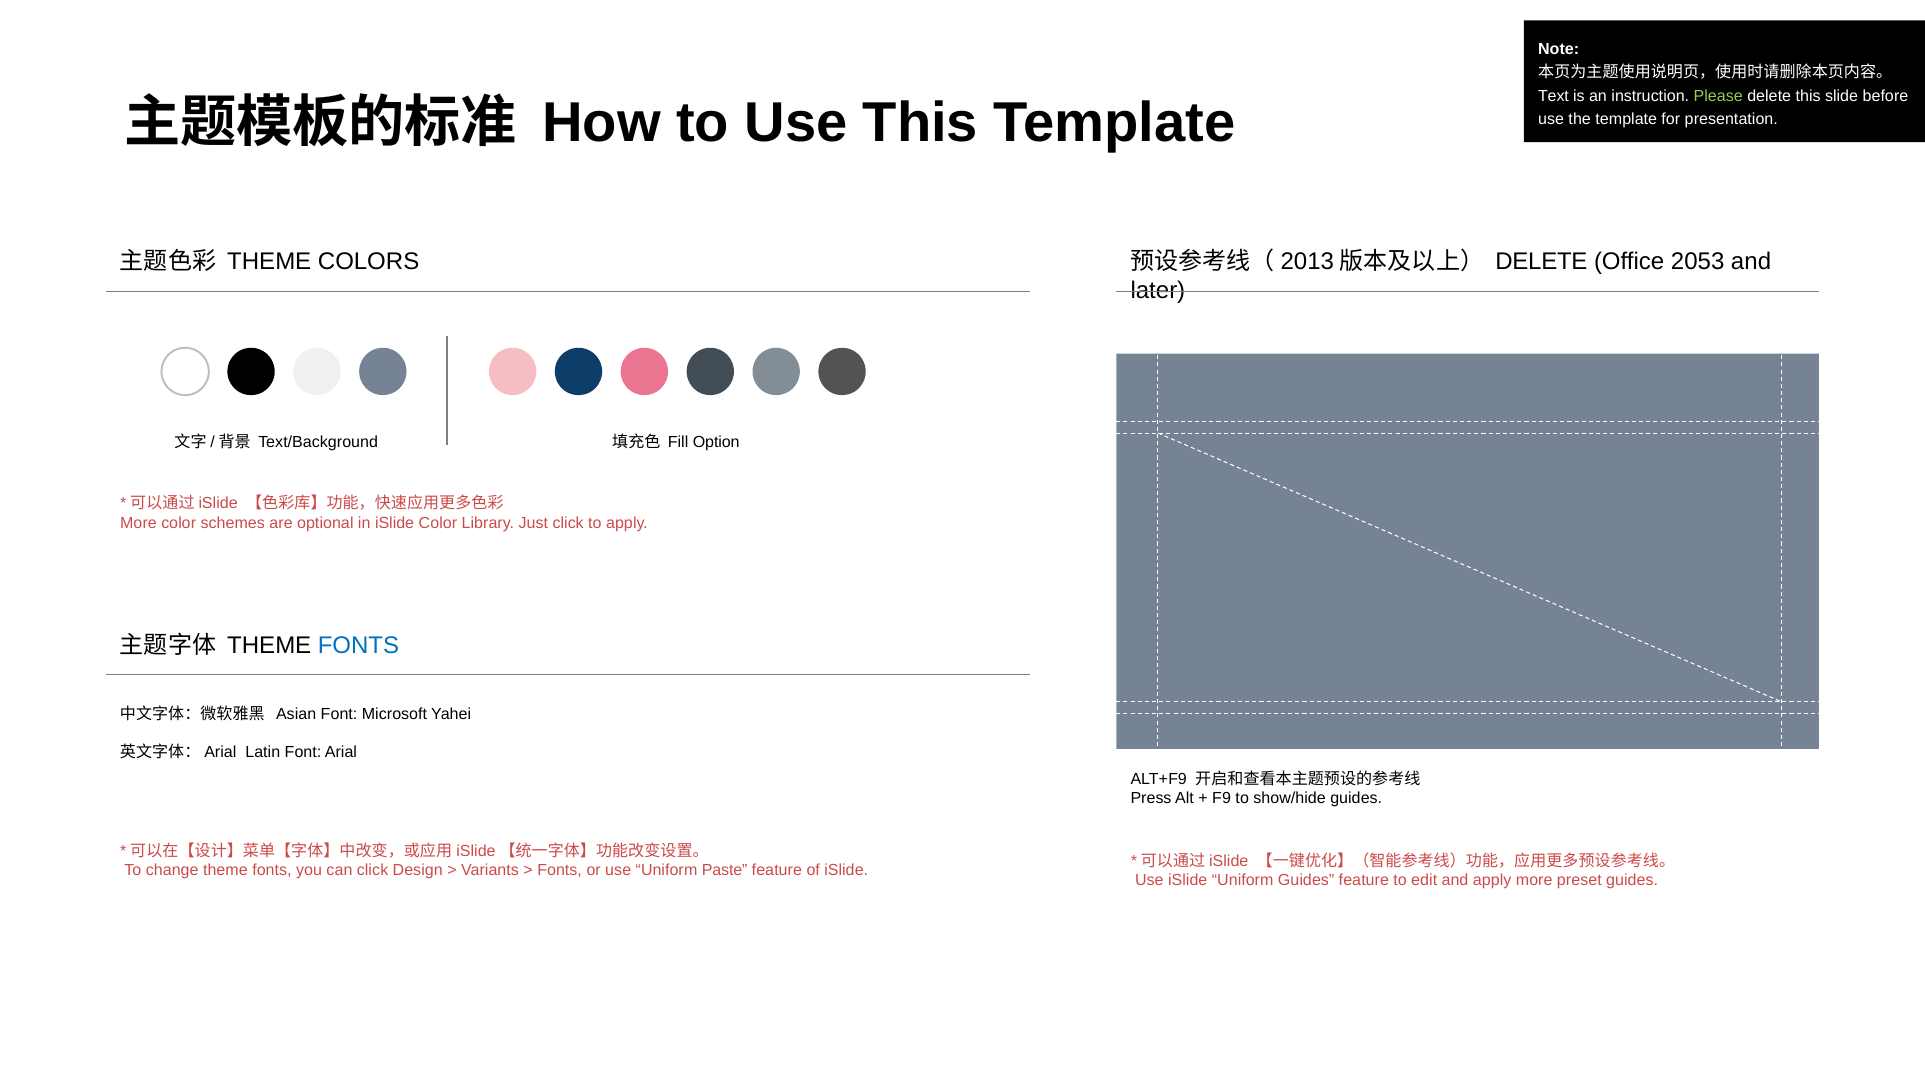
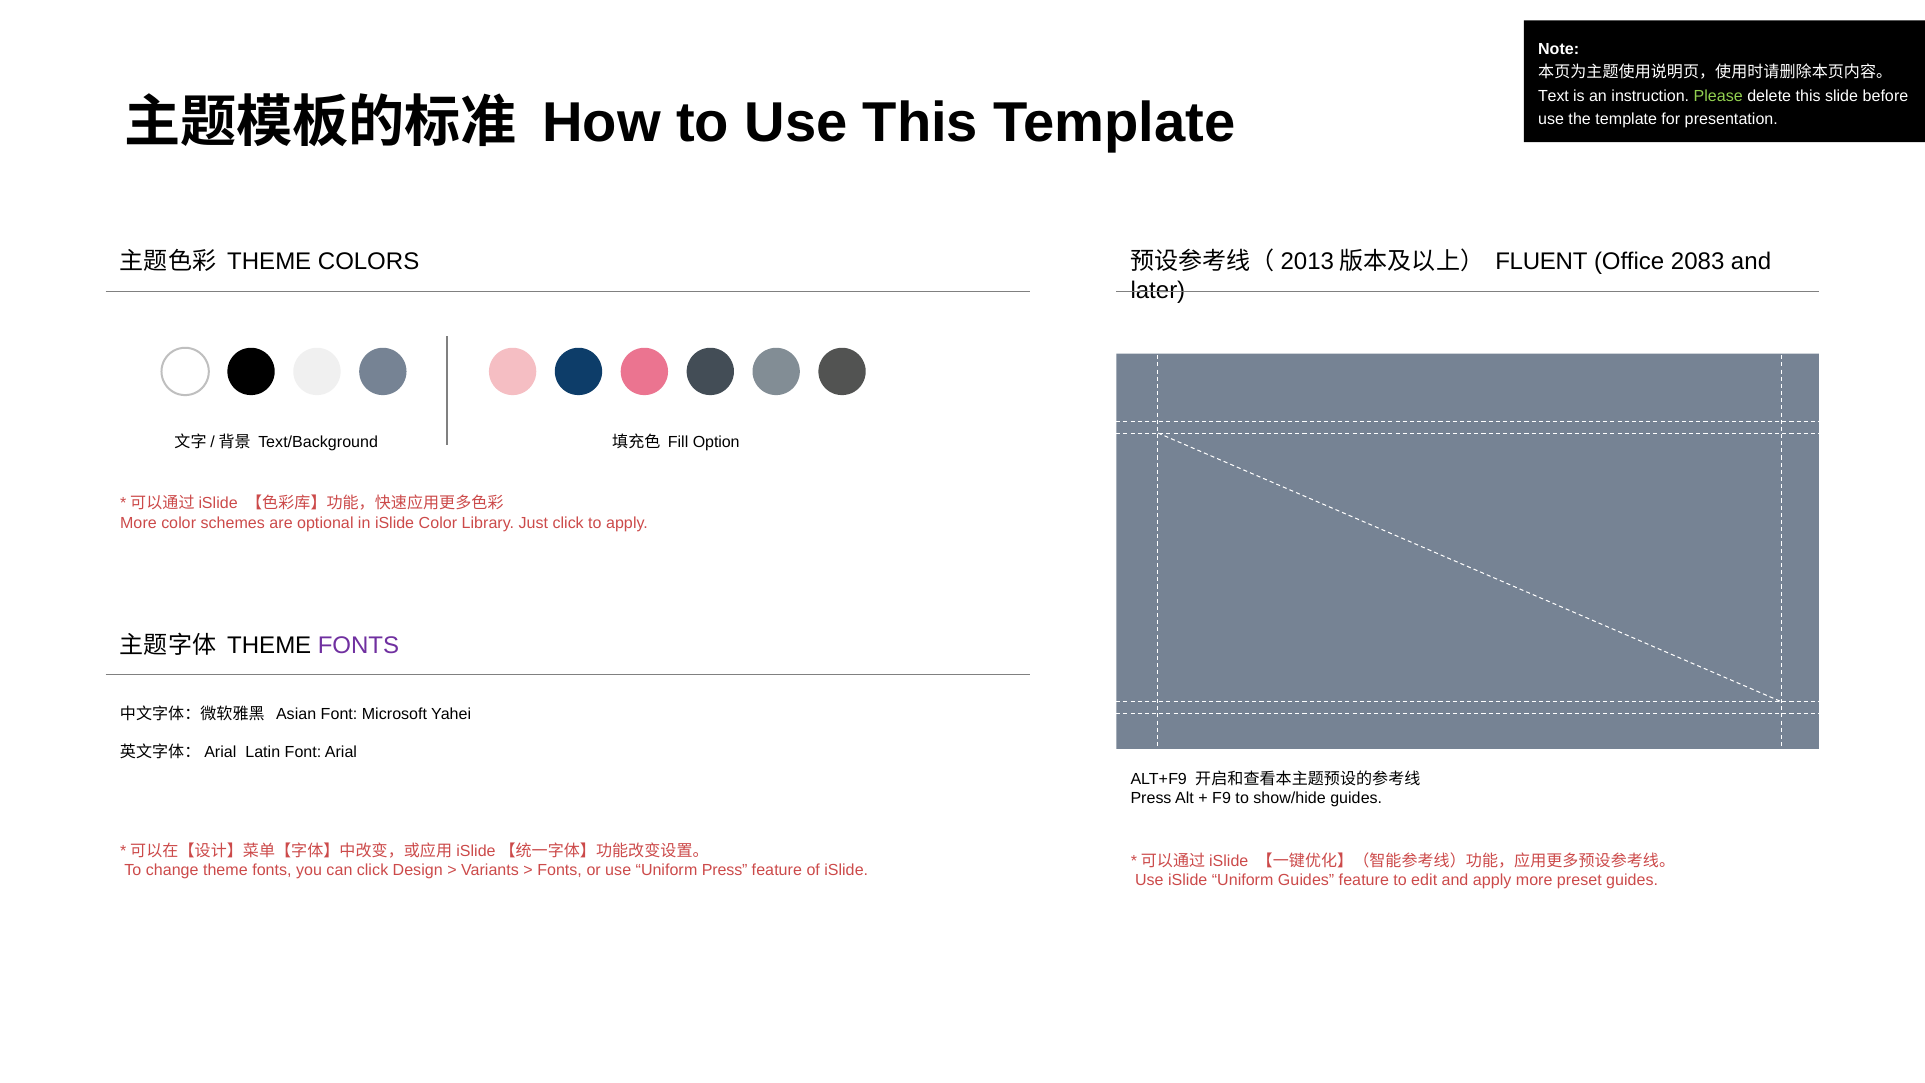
DELETE at (1541, 262): DELETE -> FLUENT
2053: 2053 -> 2083
FONTS at (358, 646) colour: blue -> purple
Uniform Paste: Paste -> Press
